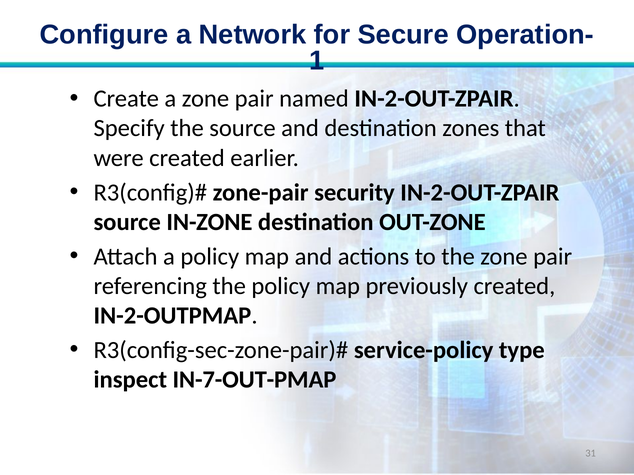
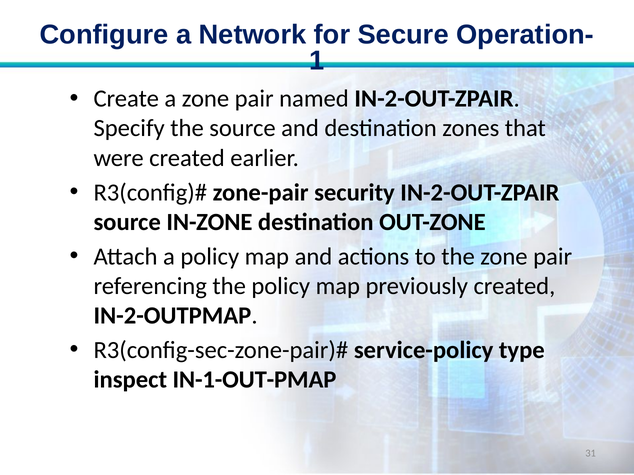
IN-7-OUT-PMAP: IN-7-OUT-PMAP -> IN-1-OUT-PMAP
